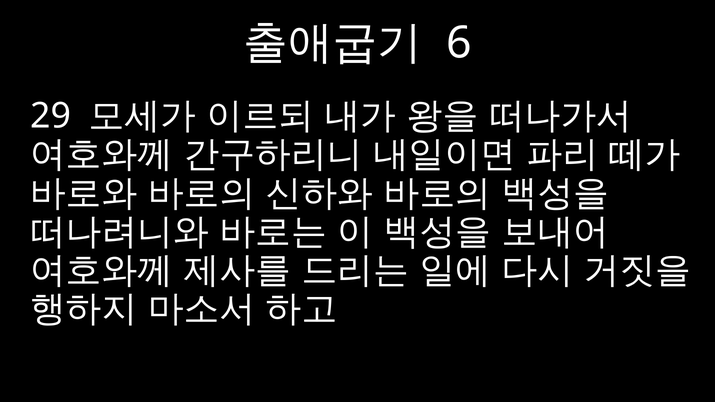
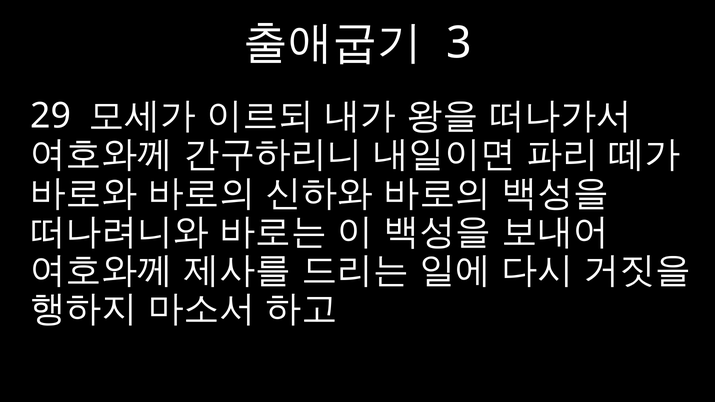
6: 6 -> 3
